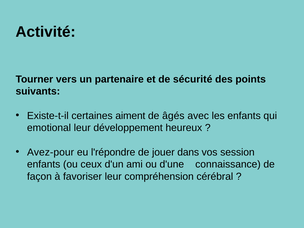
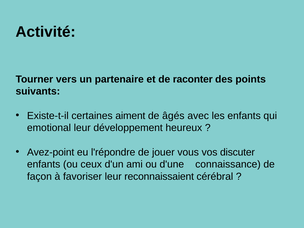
sécurité: sécurité -> raconter
Avez-pour: Avez-pour -> Avez-point
dans: dans -> vous
session: session -> discuter
compréhension: compréhension -> reconnaissaient
